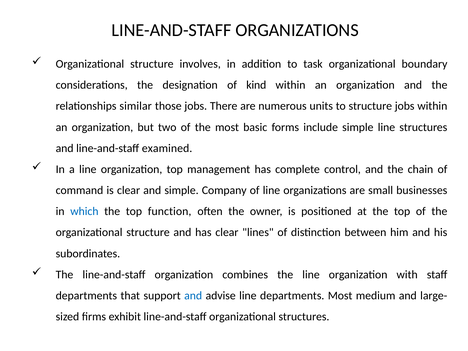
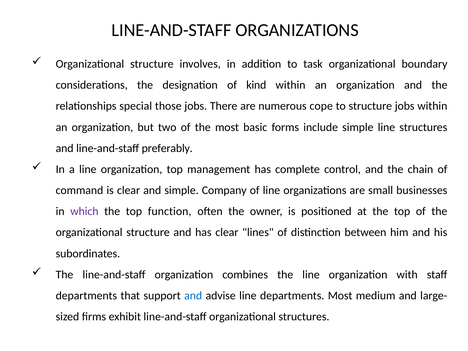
similar: similar -> special
units: units -> cope
examined: examined -> preferably
which colour: blue -> purple
